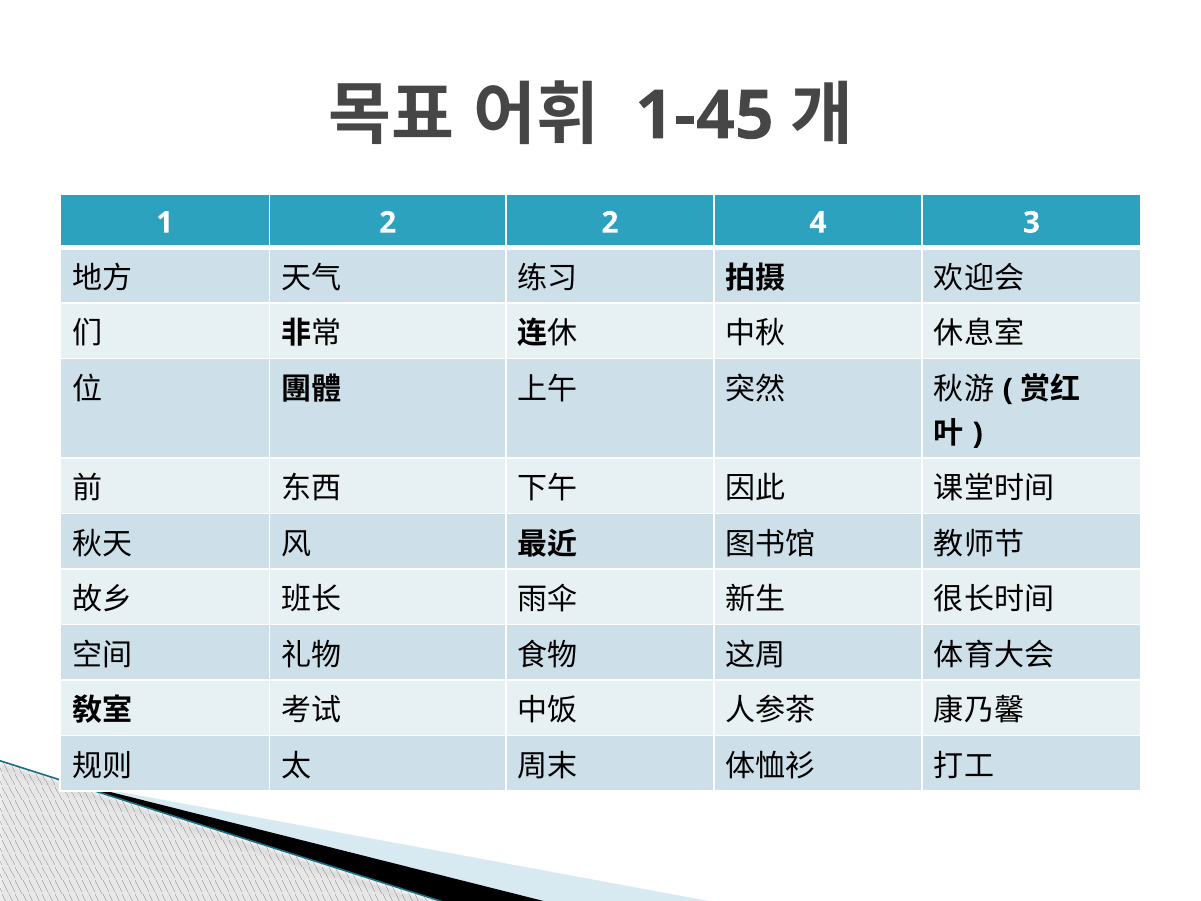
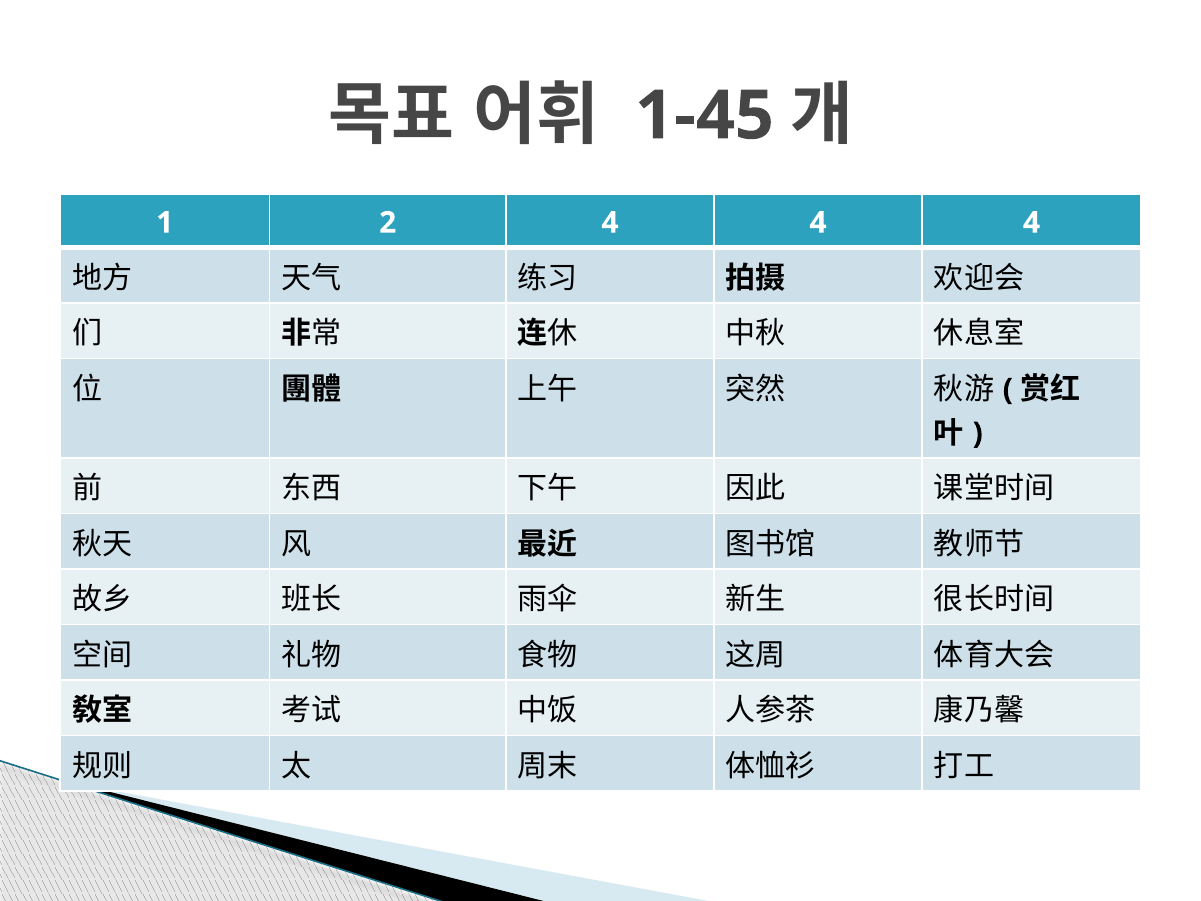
2 2: 2 -> 4
3 at (1032, 223): 3 -> 4
